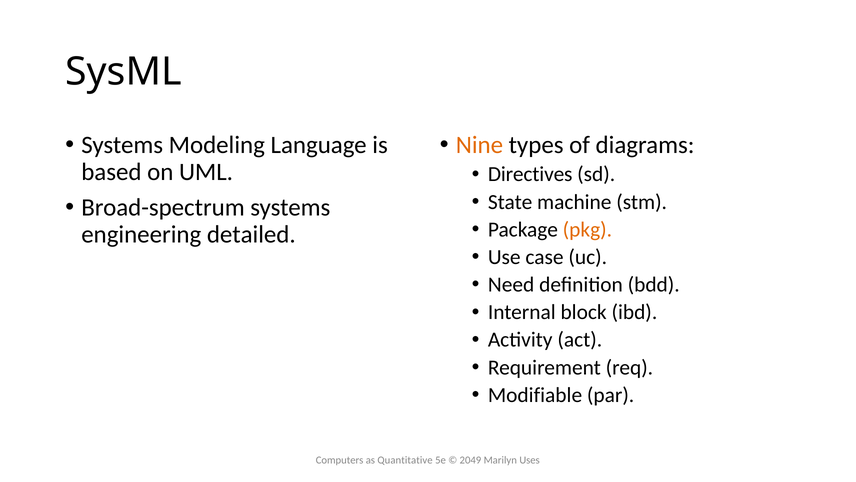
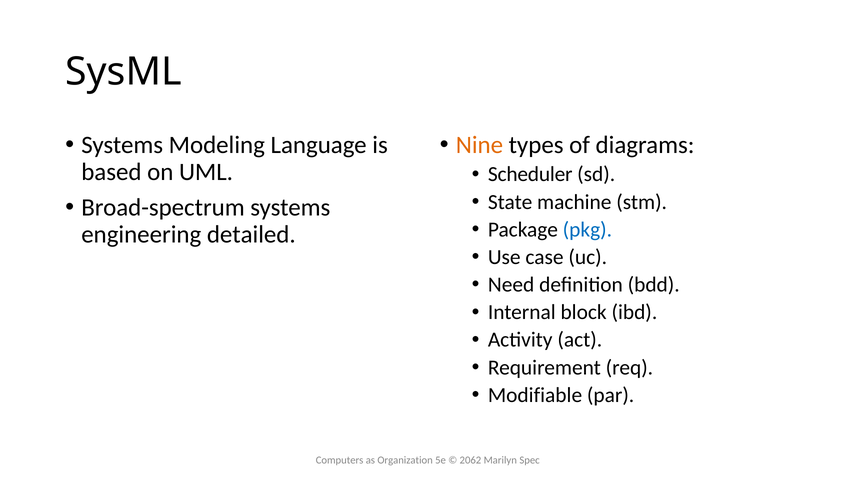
Directives: Directives -> Scheduler
pkg colour: orange -> blue
Quantitative: Quantitative -> Organization
2049: 2049 -> 2062
Uses: Uses -> Spec
